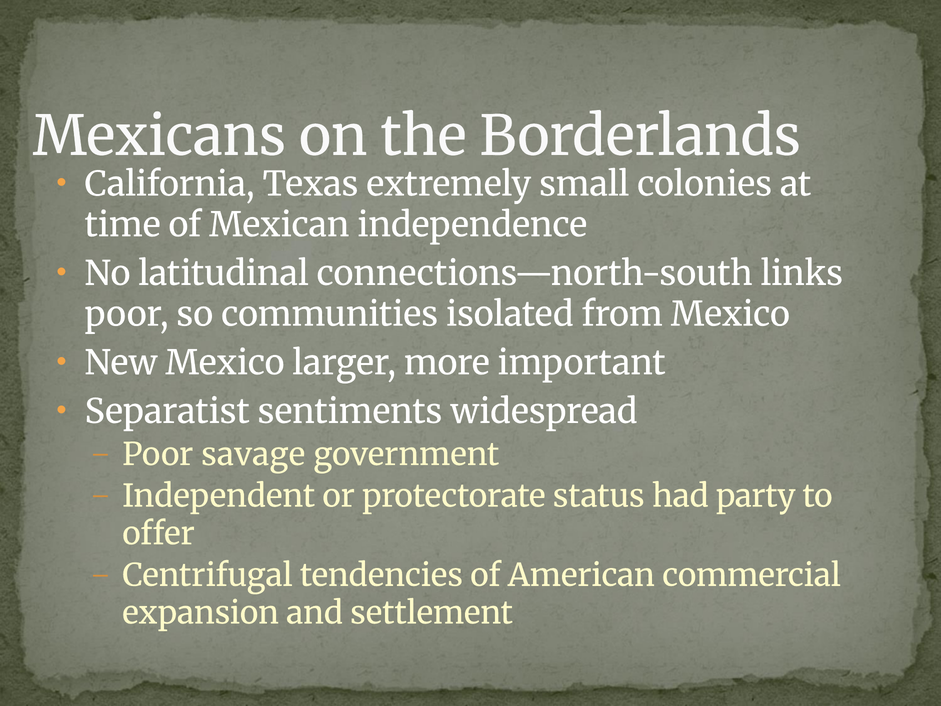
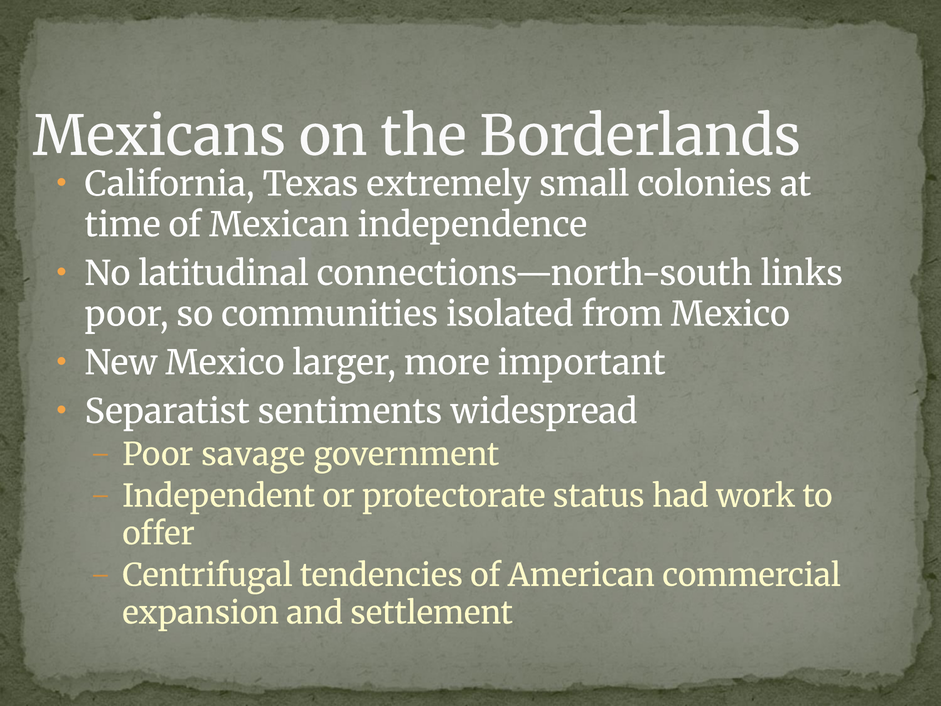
party: party -> work
